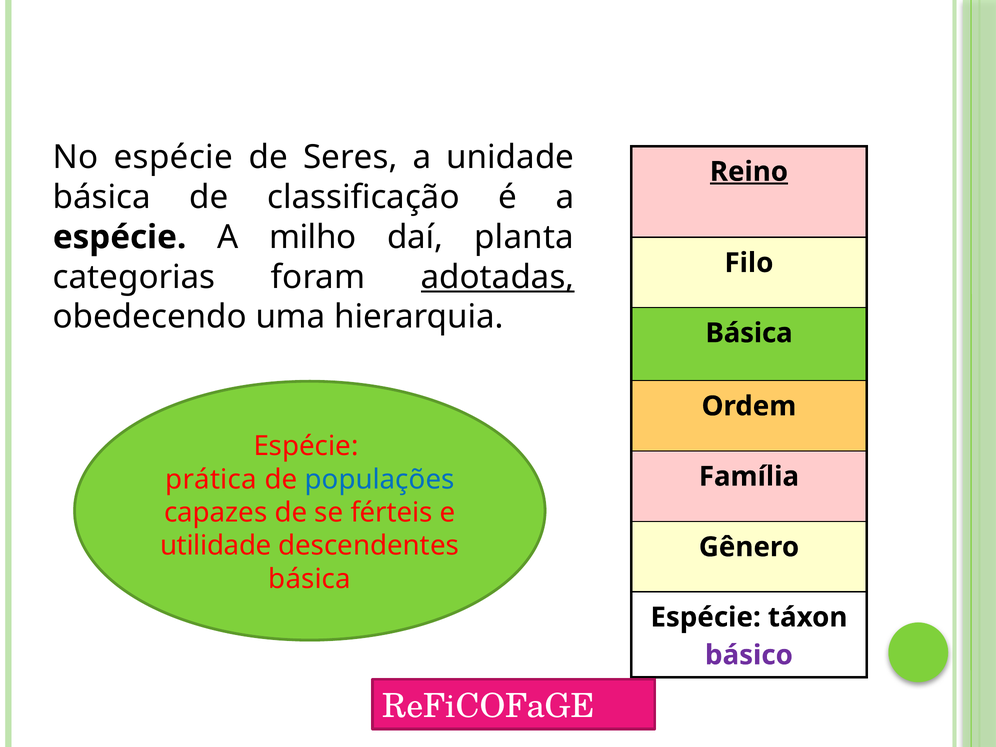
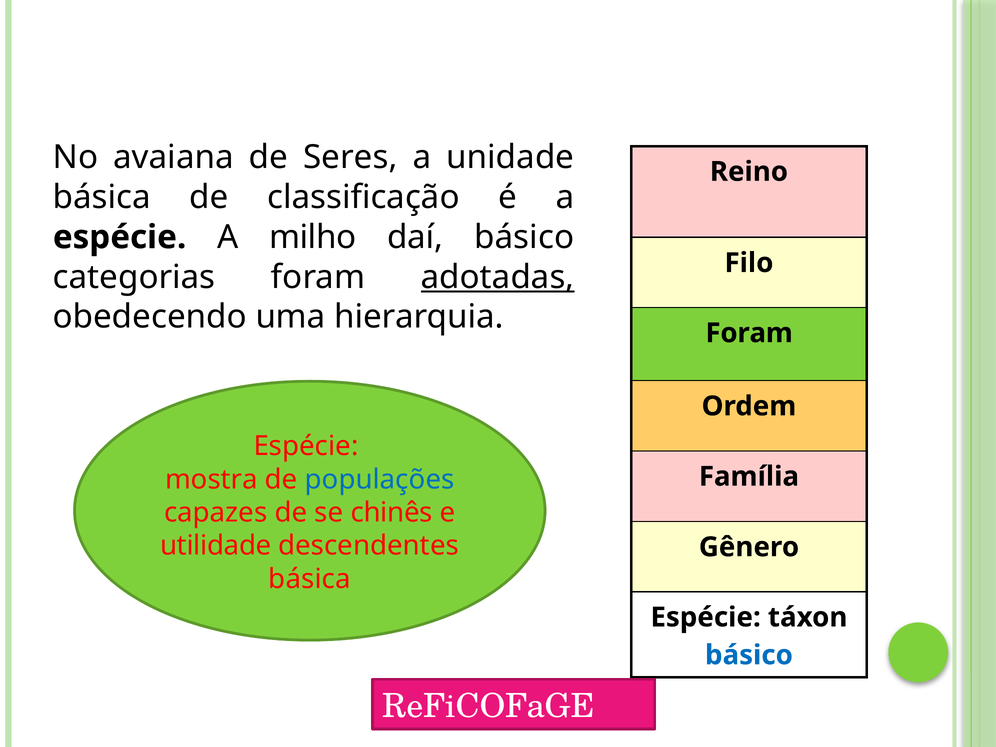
No espécie: espécie -> avaiana
Reino underline: present -> none
daí planta: planta -> básico
Básica at (749, 333): Básica -> Foram
prática: prática -> mostra
férteis: férteis -> chinês
básico at (749, 655) colour: purple -> blue
